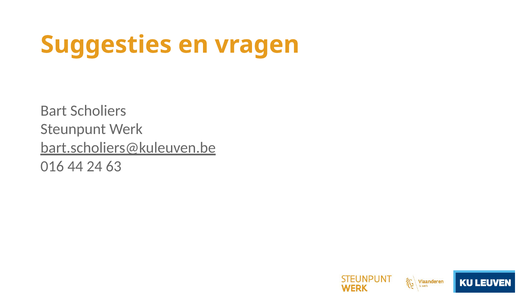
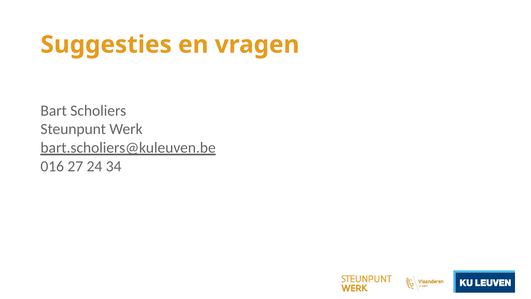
44: 44 -> 27
63: 63 -> 34
